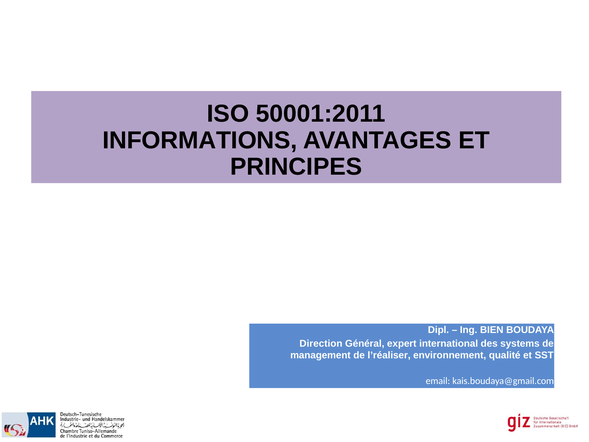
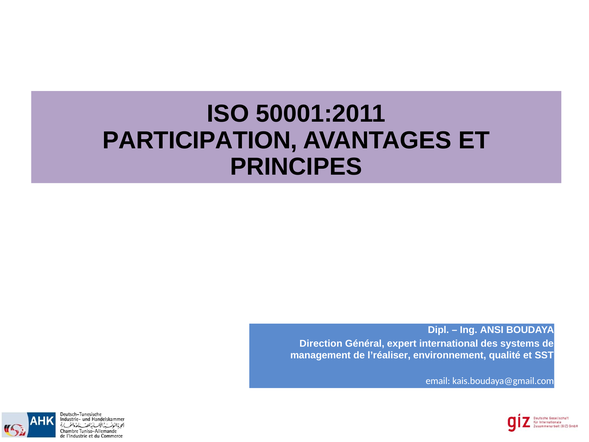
INFORMATIONS: INFORMATIONS -> PARTICIPATION
BIEN: BIEN -> ANSI
